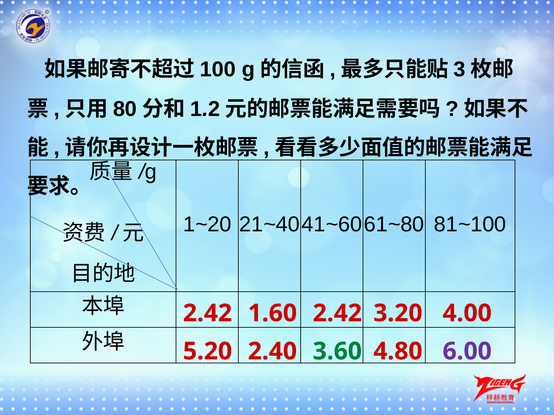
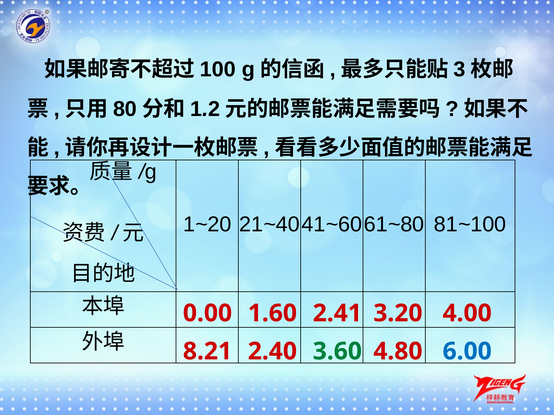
2.42 at (207, 314): 2.42 -> 0.00
1.60 2.42: 2.42 -> 2.41
5.20: 5.20 -> 8.21
6.00 colour: purple -> blue
